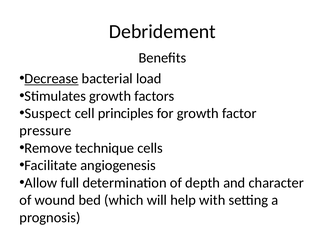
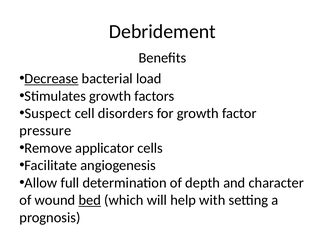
principles: principles -> disorders
technique: technique -> applicator
bed underline: none -> present
